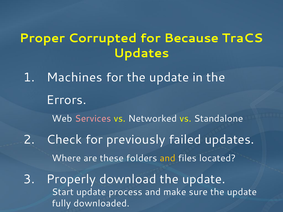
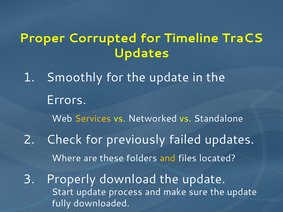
Because: Because -> Timeline
Machines: Machines -> Smoothly
Services colour: pink -> yellow
